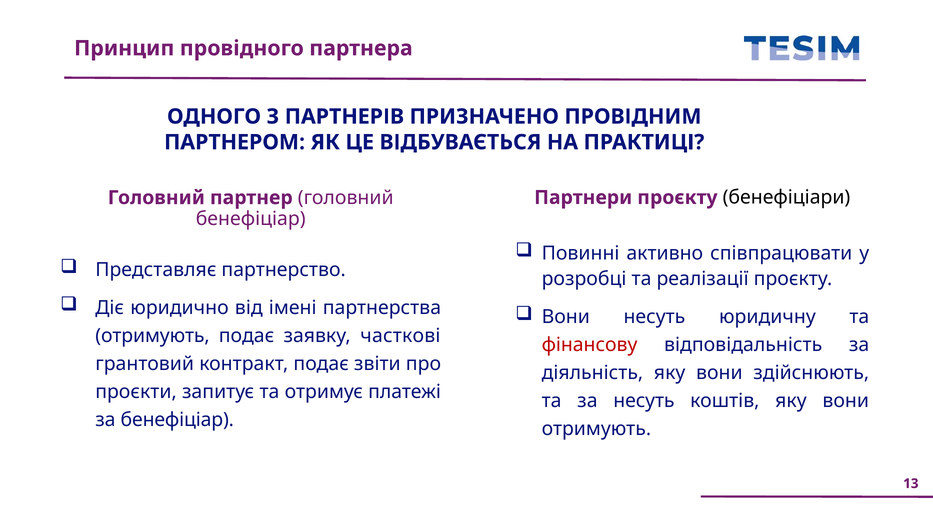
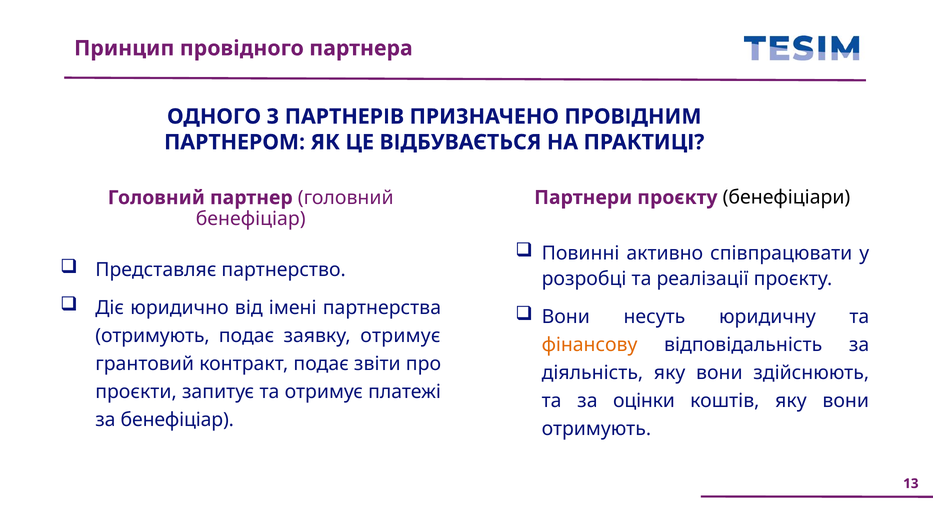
заявку часткові: часткові -> отримує
фінансову colour: red -> orange
за несуть: несуть -> оцінки
